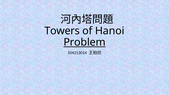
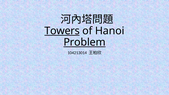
Towers underline: none -> present
